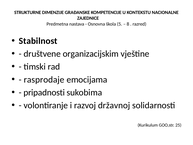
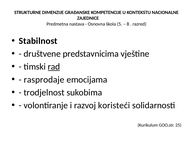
organizacijskim: organizacijskim -> predstavnicima
rad underline: none -> present
pripadnosti: pripadnosti -> trodjelnost
državnoj: državnoj -> koristeći
